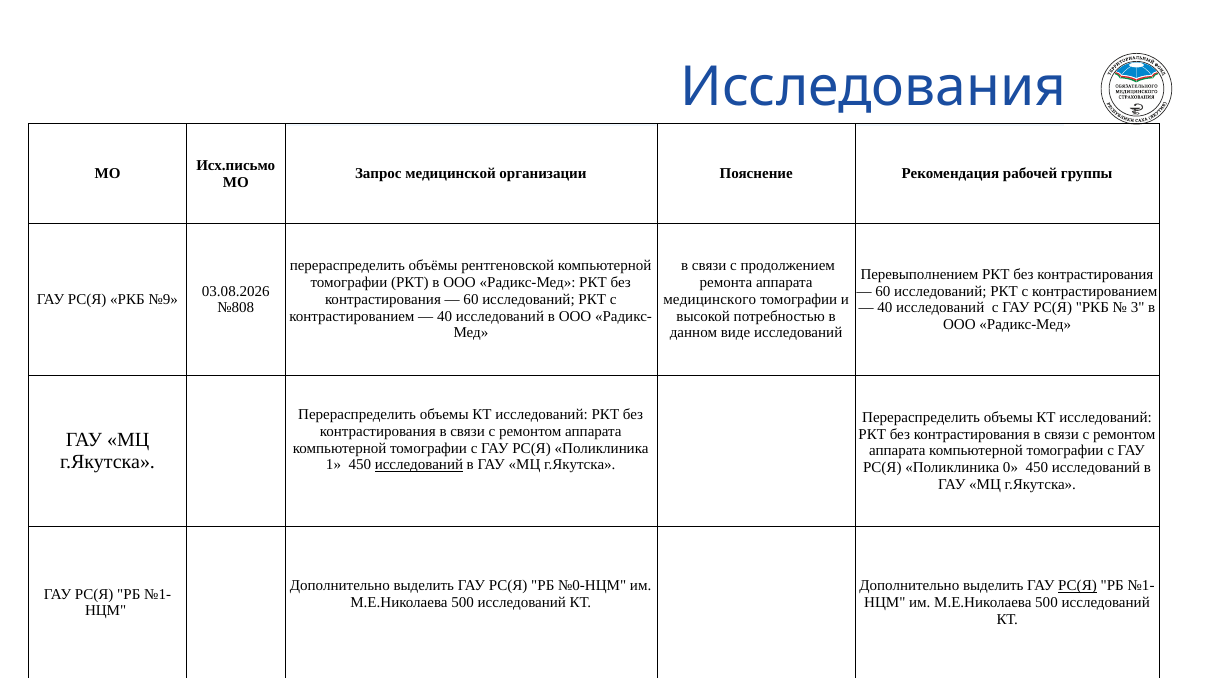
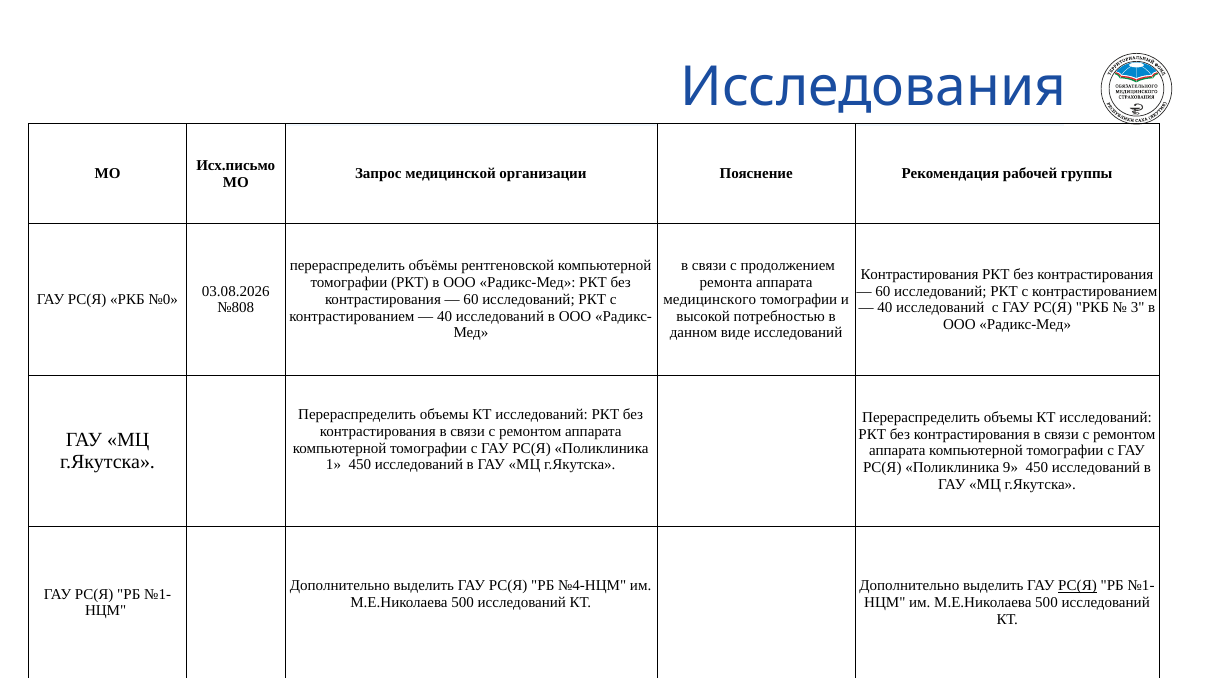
Перевыполнением at (919, 274): Перевыполнением -> Контрастирования
№9: №9 -> №0
исследований at (419, 465) underline: present -> none
0: 0 -> 9
№0-НЦМ: №0-НЦМ -> №4-НЦМ
